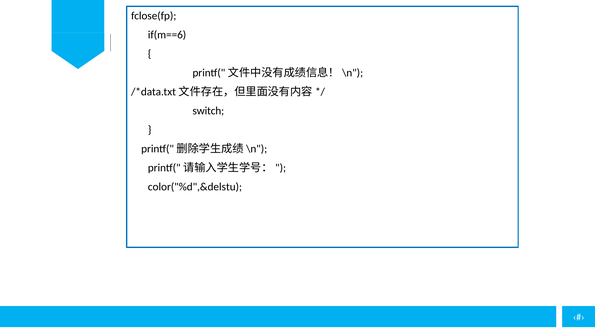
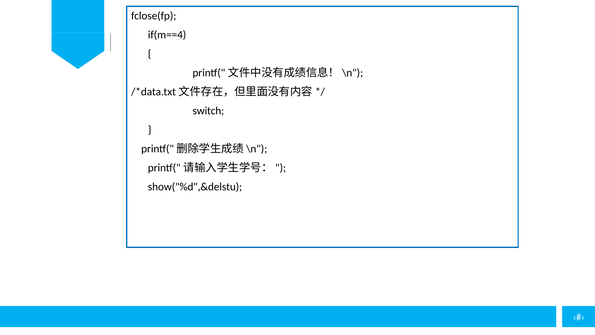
if(m==6: if(m==6 -> if(m==4
color("%d",&delstu: color("%d",&delstu -> show("%d",&delstu
